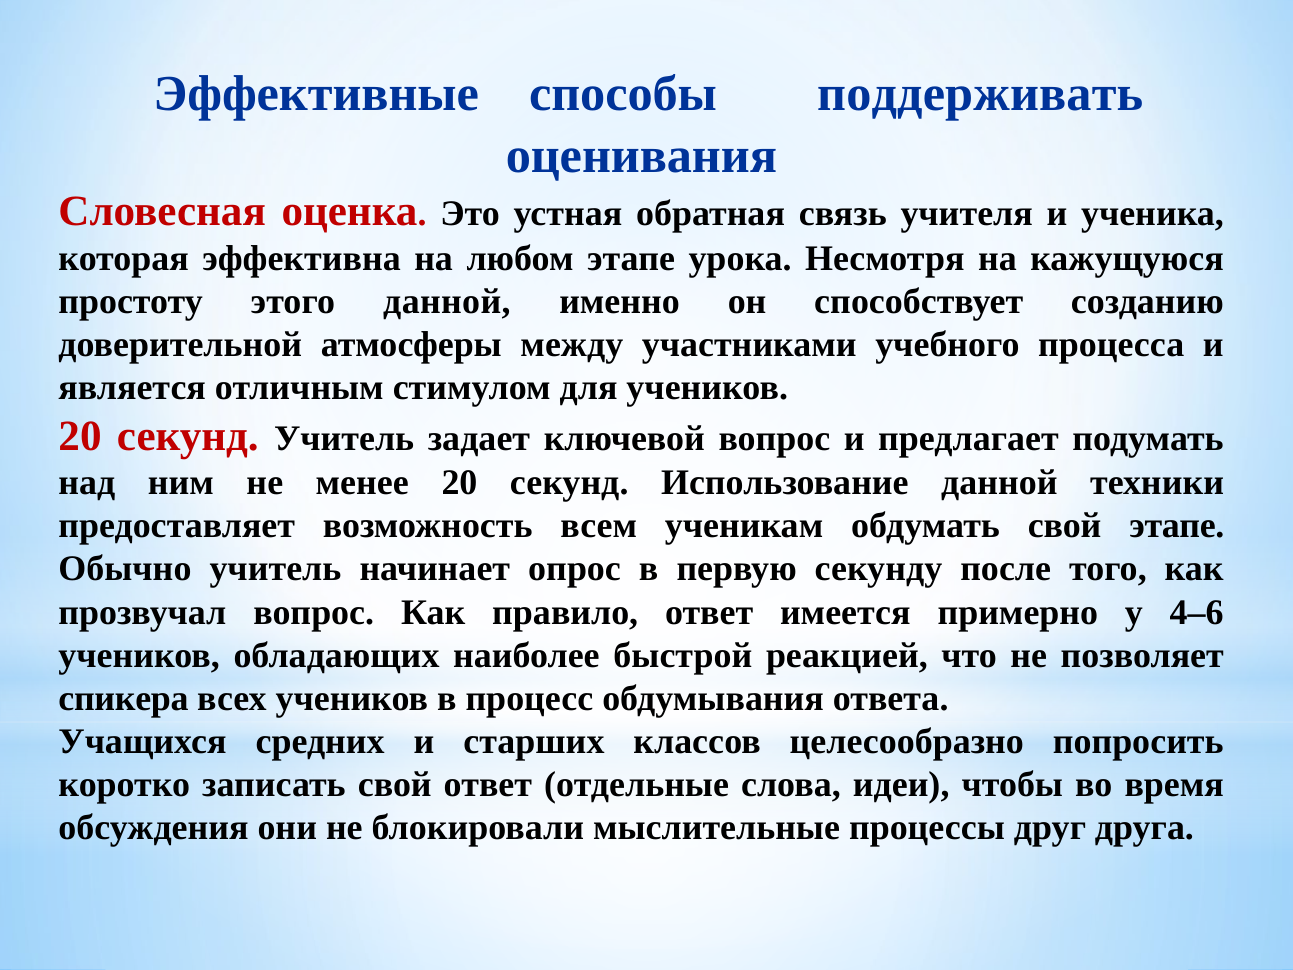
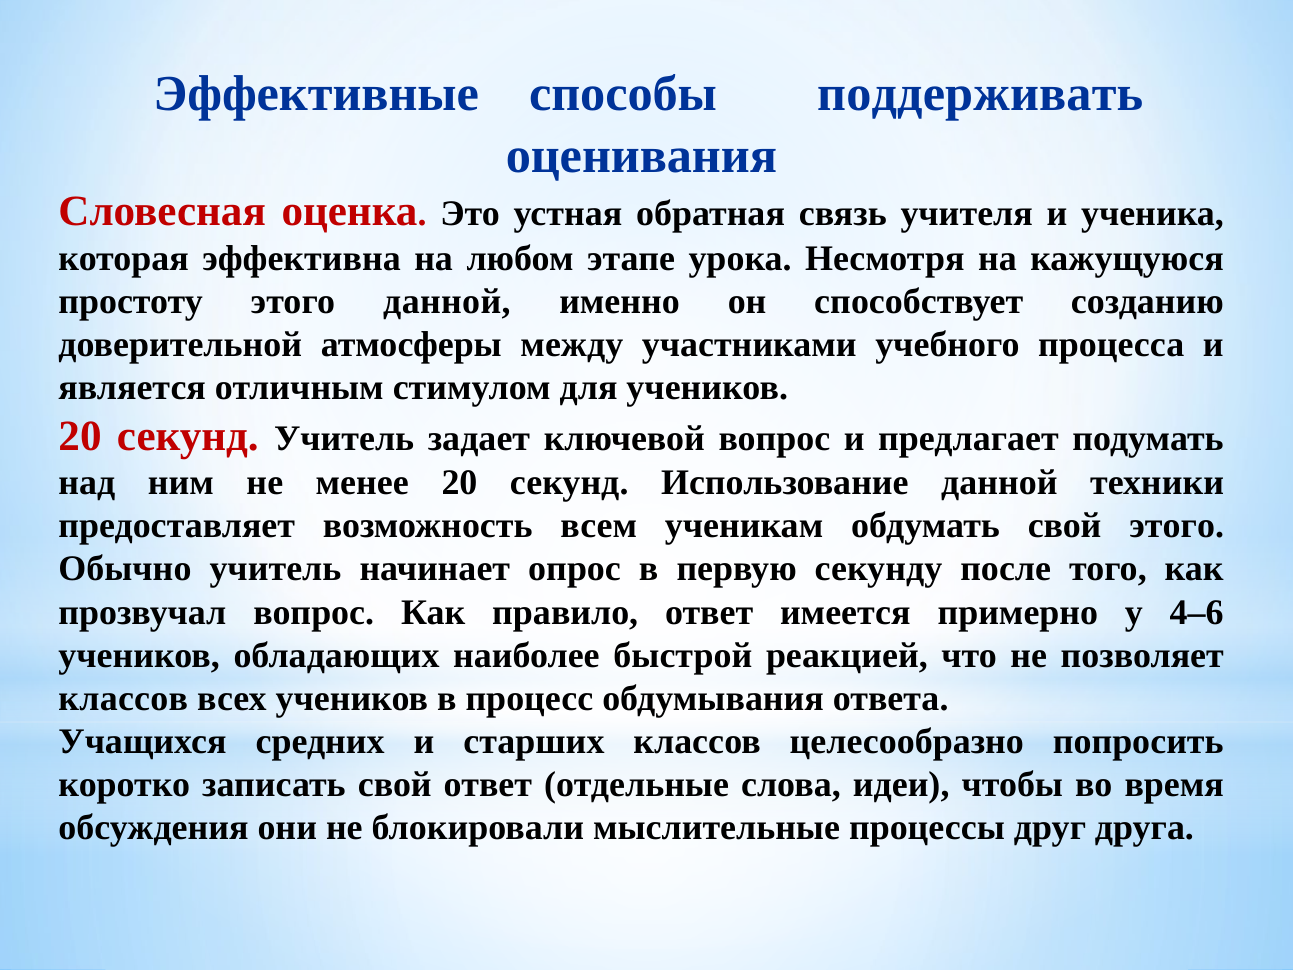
свой этапе: этапе -> этого
спикера at (124, 698): спикера -> классов
